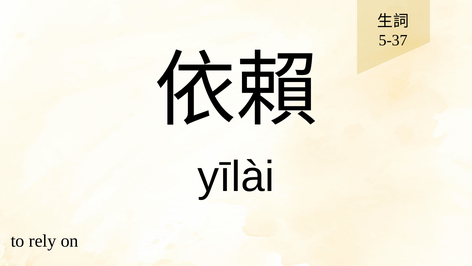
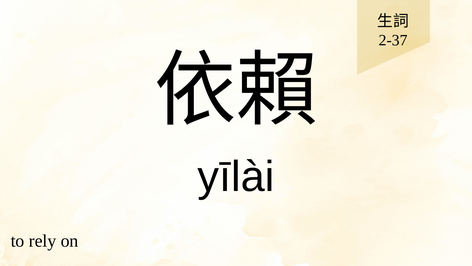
5-37: 5-37 -> 2-37
